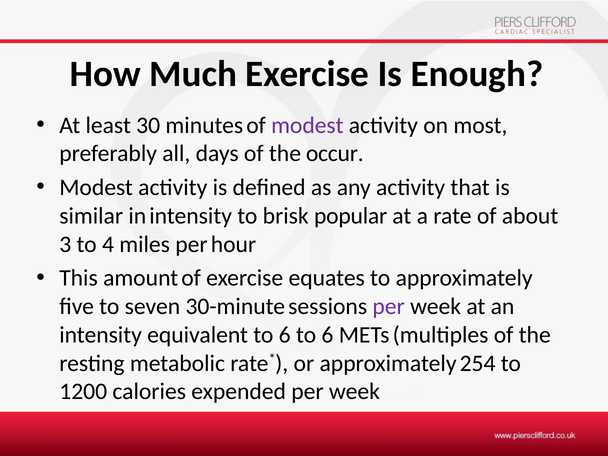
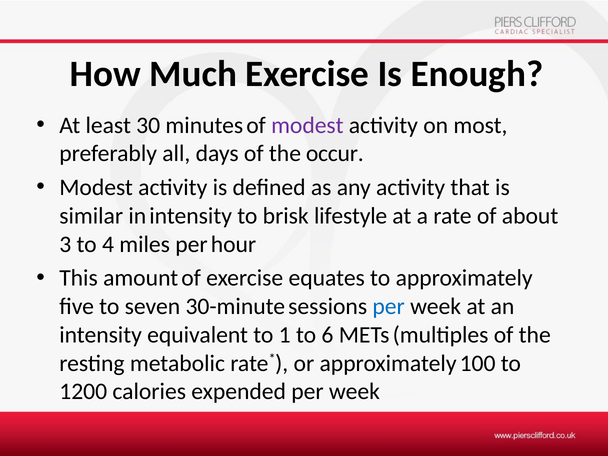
popular: popular -> lifestyle
per at (389, 306) colour: purple -> blue
equivalent to 6: 6 -> 1
254: 254 -> 100
